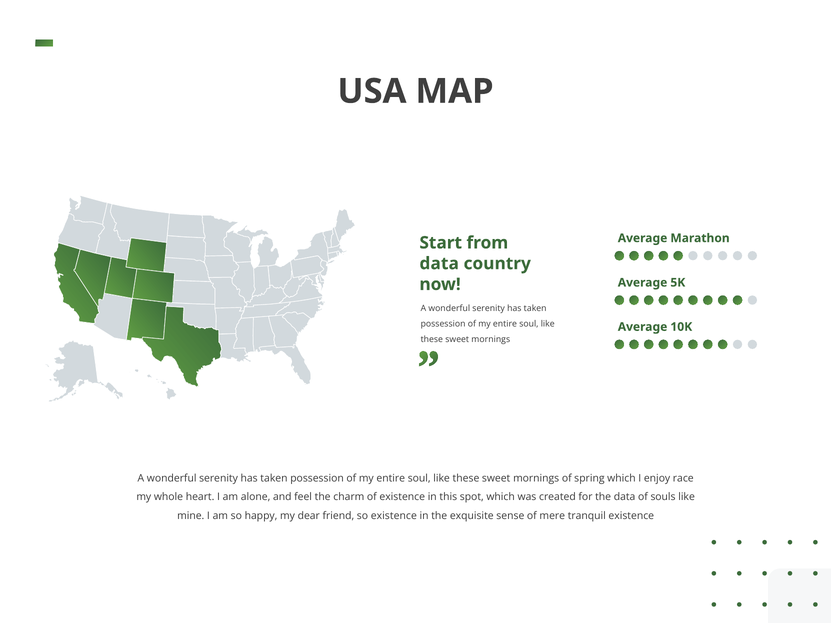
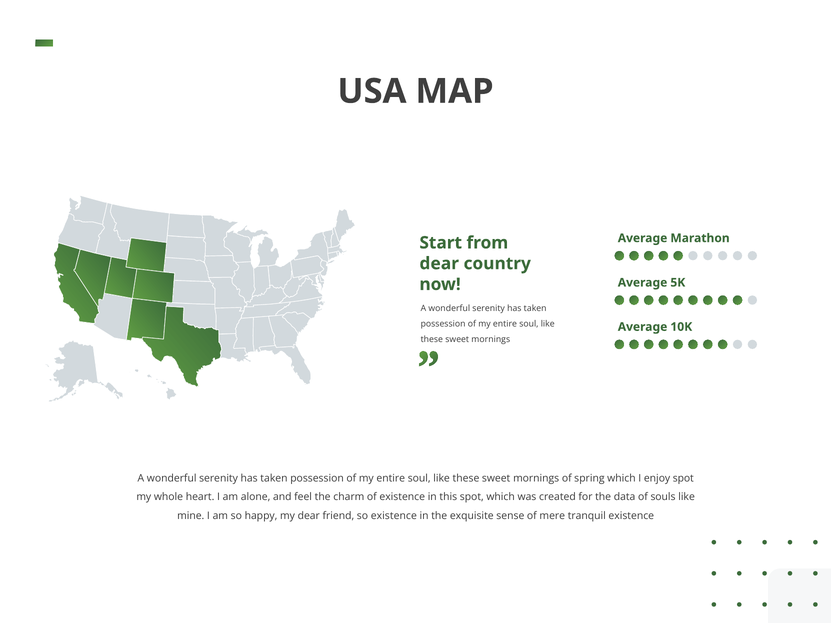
data at (439, 264): data -> dear
enjoy race: race -> spot
